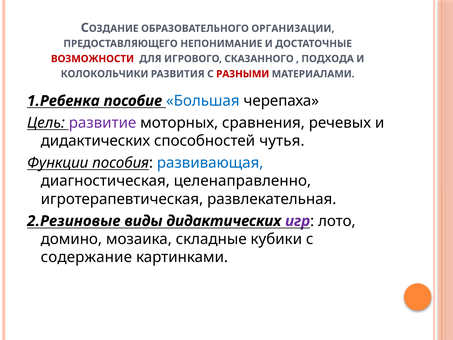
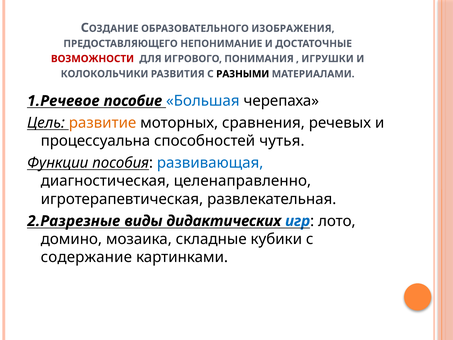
ОРГАНИЗАЦИИ: ОРГАНИЗАЦИИ -> ИЗОБРАЖЕНИЯ
СКАЗАННОГО: СКАЗАННОГО -> ПОНИМАНИЯ
ПОДХОДА: ПОДХОДА -> ИГРУШКИ
РАЗНЫМИ colour: red -> black
1.Ребенка: 1.Ребенка -> 1.Речевое
развитие colour: purple -> orange
дидактических at (95, 141): дидактических -> процессуальна
2.Резиновые: 2.Резиновые -> 2.Разрезные
игр colour: purple -> blue
